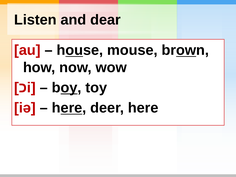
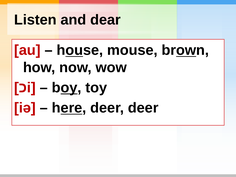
deer here: here -> deer
